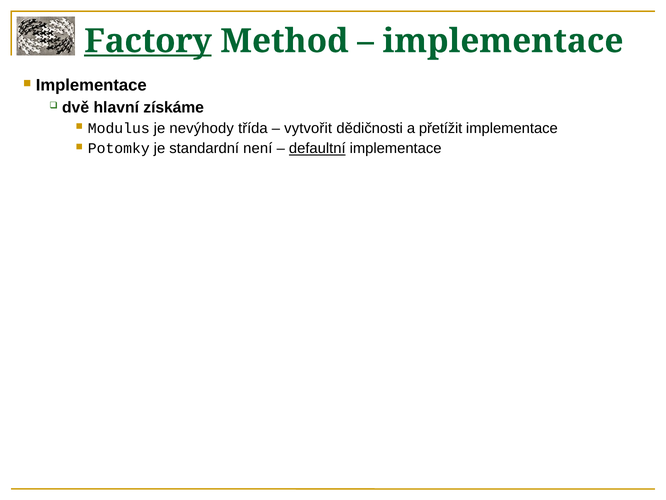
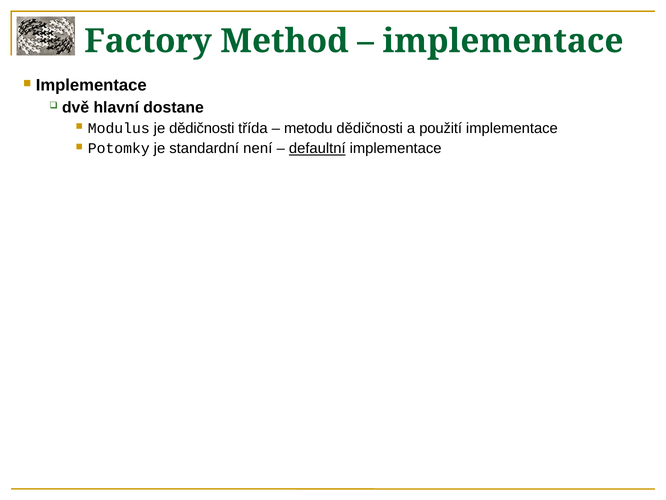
Factory underline: present -> none
získáme: získáme -> dostane
je nevýhody: nevýhody -> dědičnosti
vytvořit: vytvořit -> metodu
přetížit: přetížit -> použití
